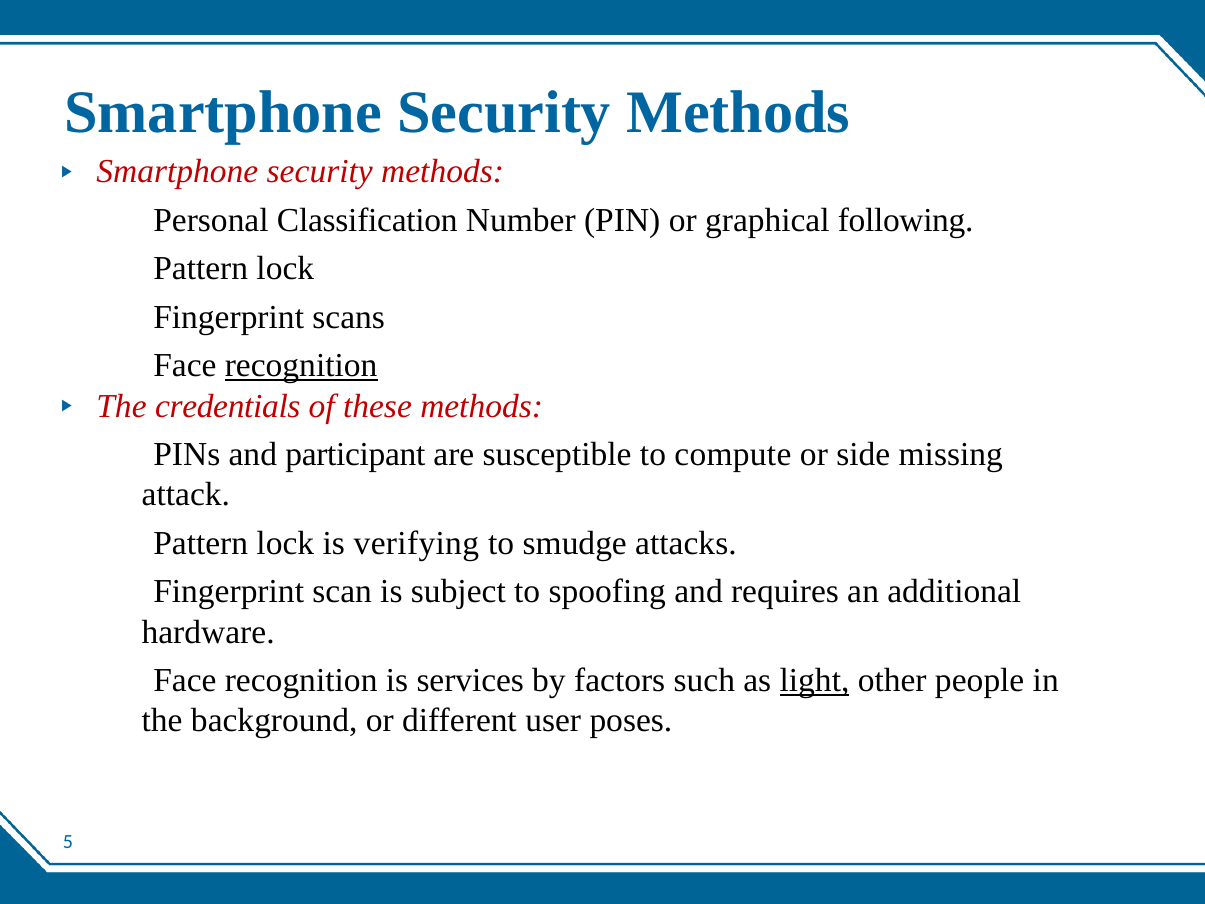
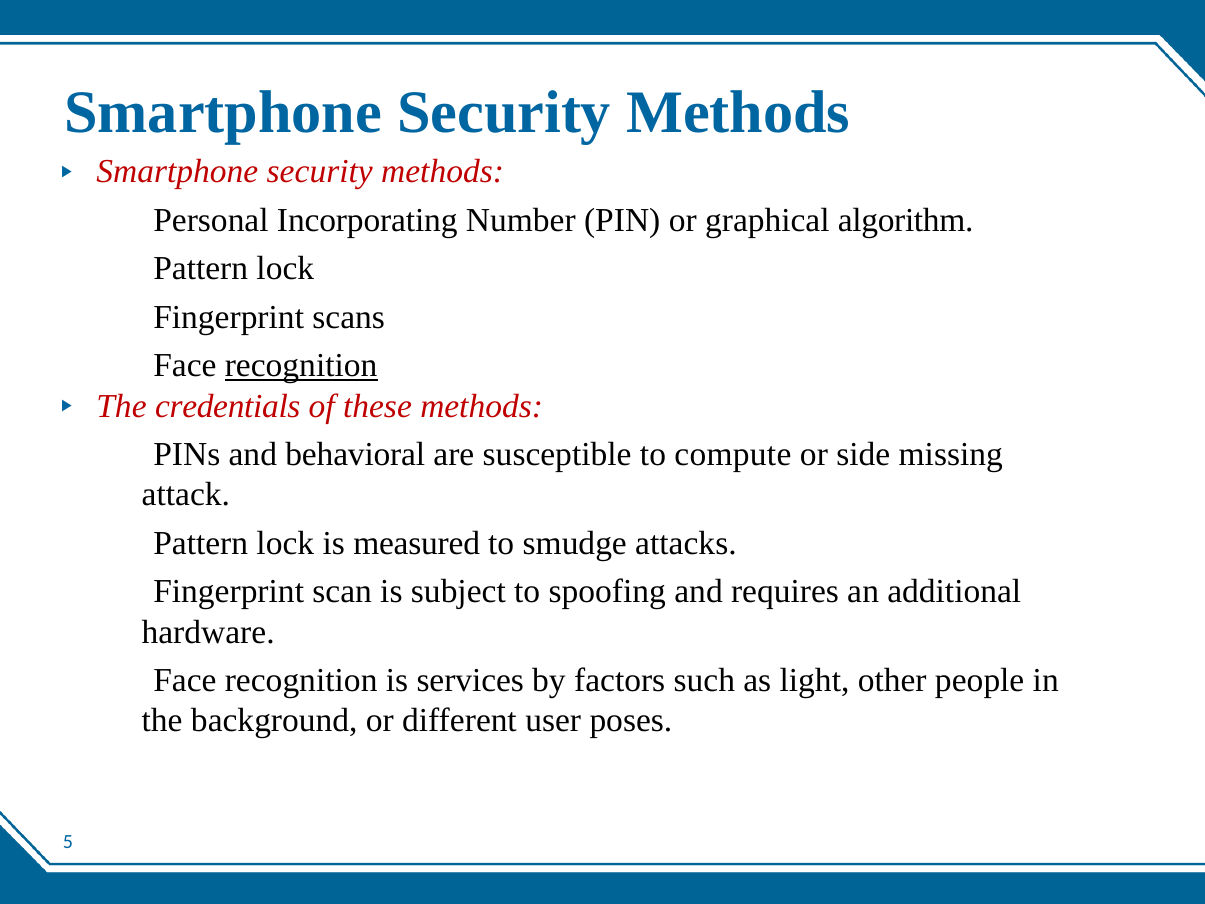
Classification: Classification -> Incorporating
following: following -> algorithm
participant: participant -> behavioral
verifying: verifying -> measured
light underline: present -> none
